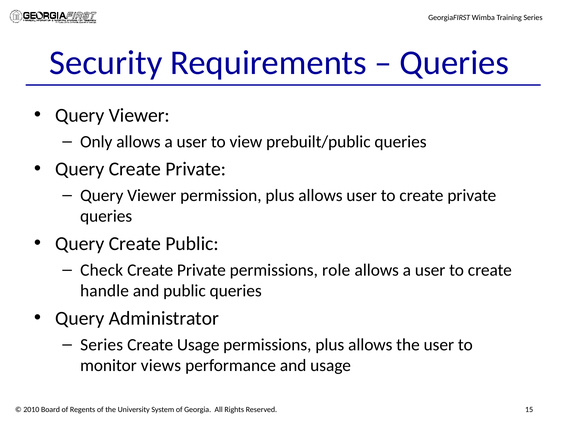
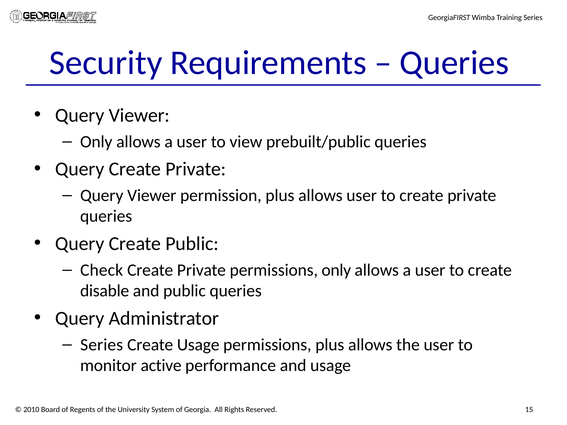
permissions role: role -> only
handle: handle -> disable
views: views -> active
